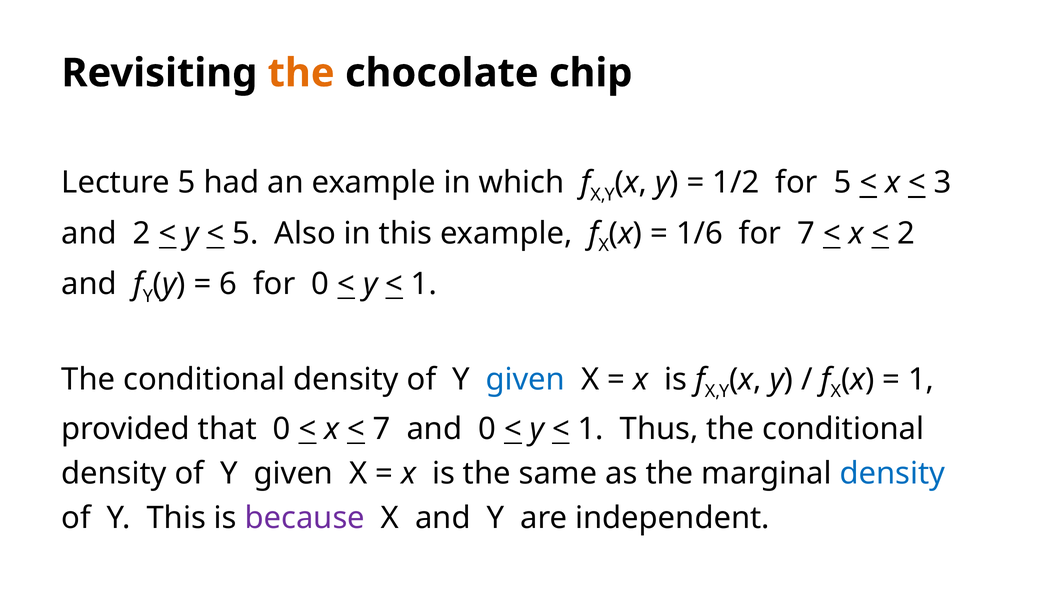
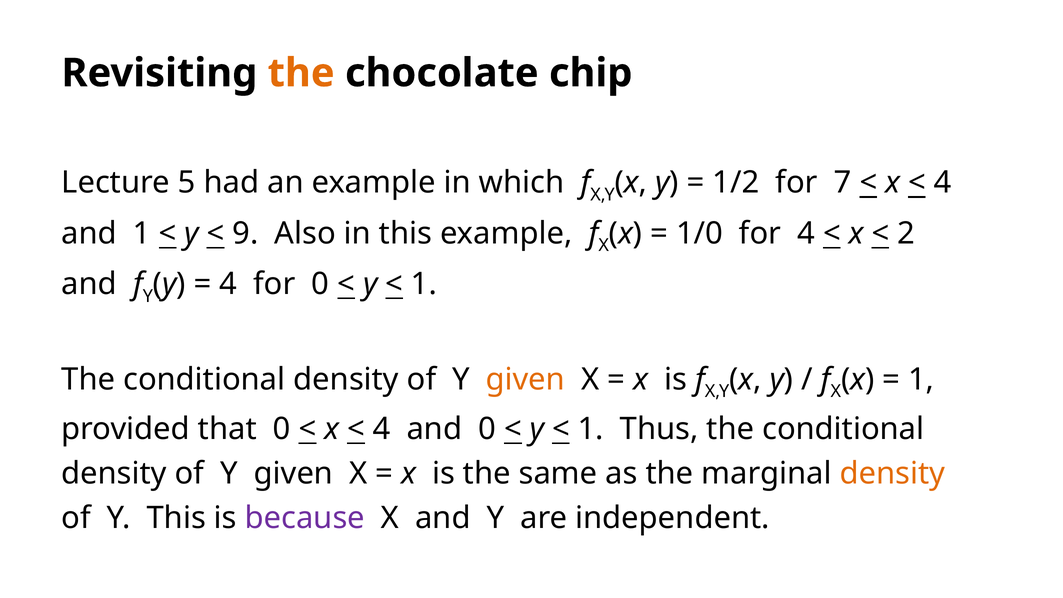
for 5: 5 -> 7
3 at (943, 183): 3 -> 4
and 2: 2 -> 1
5 at (245, 233): 5 -> 9
1/6: 1/6 -> 1/0
for 7: 7 -> 4
6 at (228, 284): 6 -> 4
given at (525, 379) colour: blue -> orange
7 at (382, 429): 7 -> 4
density at (893, 473) colour: blue -> orange
